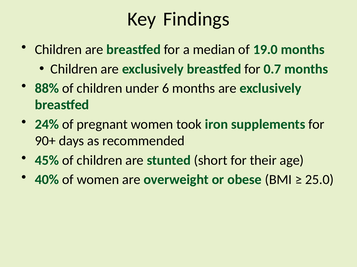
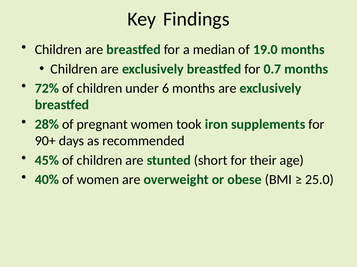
88%: 88% -> 72%
24%: 24% -> 28%
